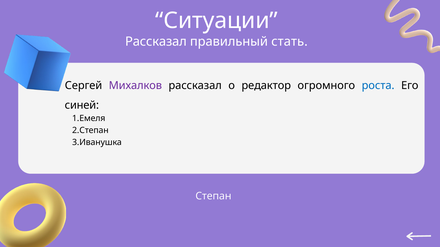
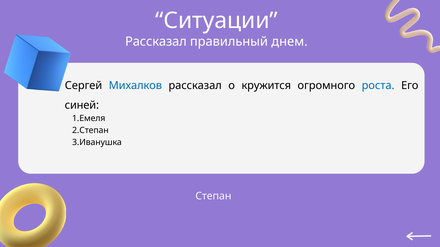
стать: стать -> днем
Михалков colour: purple -> blue
редактор: редактор -> кружится
